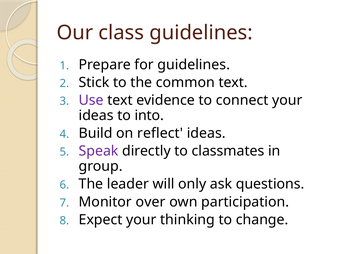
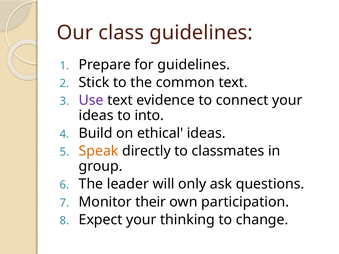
reflect: reflect -> ethical
Speak colour: purple -> orange
over: over -> their
